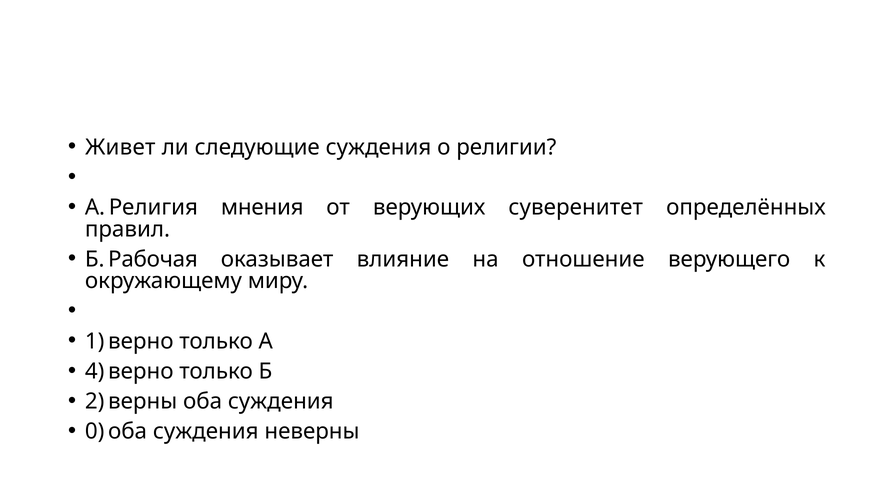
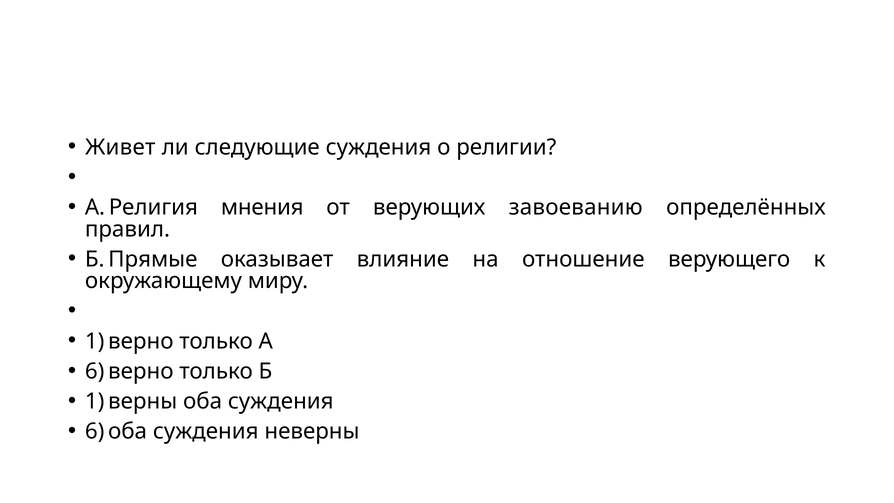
суверенитет: суверенитет -> завоеванию
Рабочая: Рабочая -> Прямые
4 at (95, 371): 4 -> 6
2 at (95, 401): 2 -> 1
0 at (95, 431): 0 -> 6
